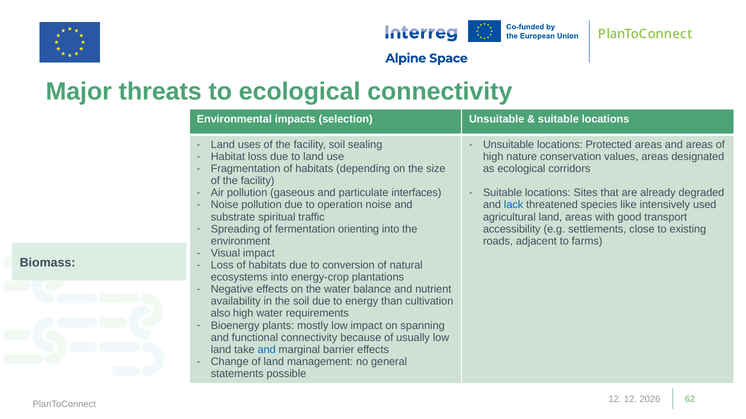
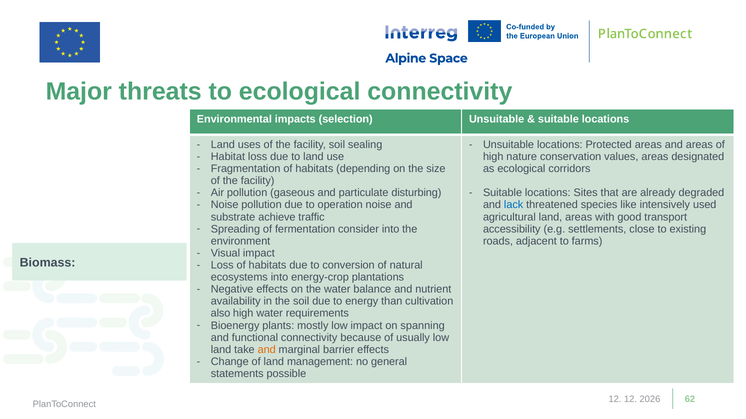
interfaces: interfaces -> disturbing
spiritual: spiritual -> achieve
orienting: orienting -> consider
and at (267, 350) colour: blue -> orange
